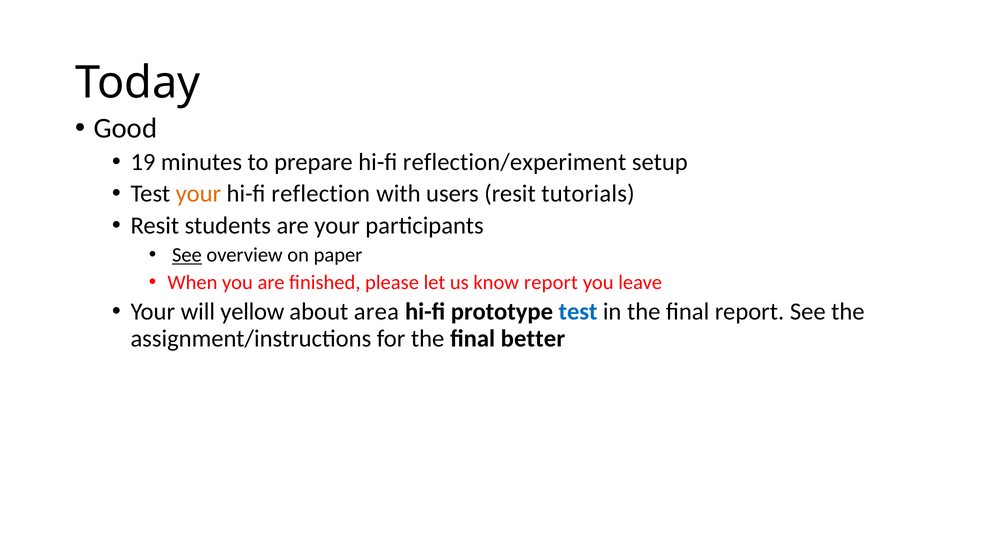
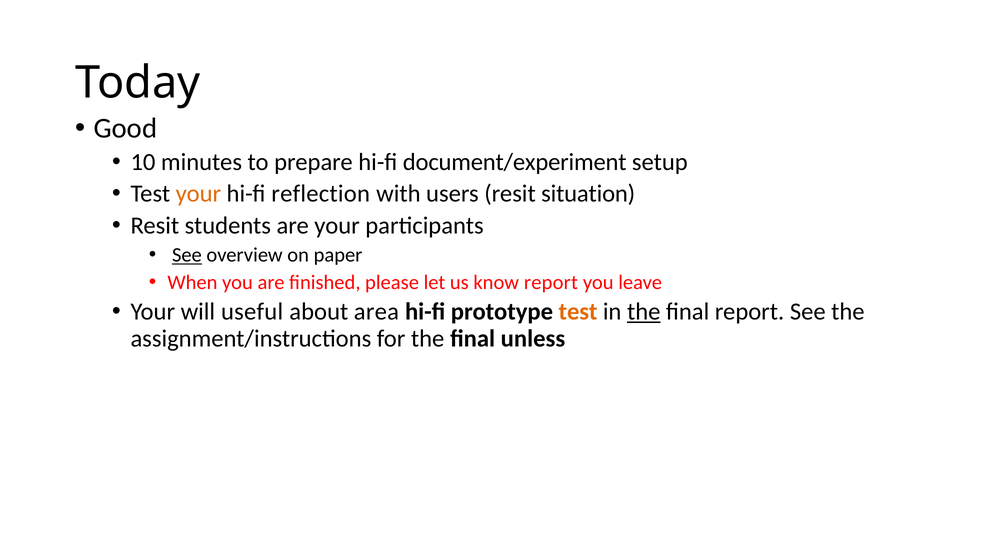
19: 19 -> 10
reflection/experiment: reflection/experiment -> document/experiment
tutorials: tutorials -> situation
yellow: yellow -> useful
test at (578, 312) colour: blue -> orange
the at (644, 312) underline: none -> present
better: better -> unless
